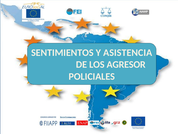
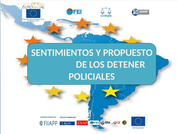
ASISTENCIA: ASISTENCIA -> PROPUESTO
AGRESOR: AGRESOR -> DETENER
